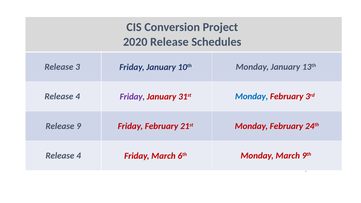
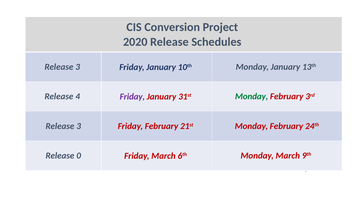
Monday at (252, 97) colour: blue -> green
9 at (79, 126): 9 -> 3
4 at (79, 156): 4 -> 0
